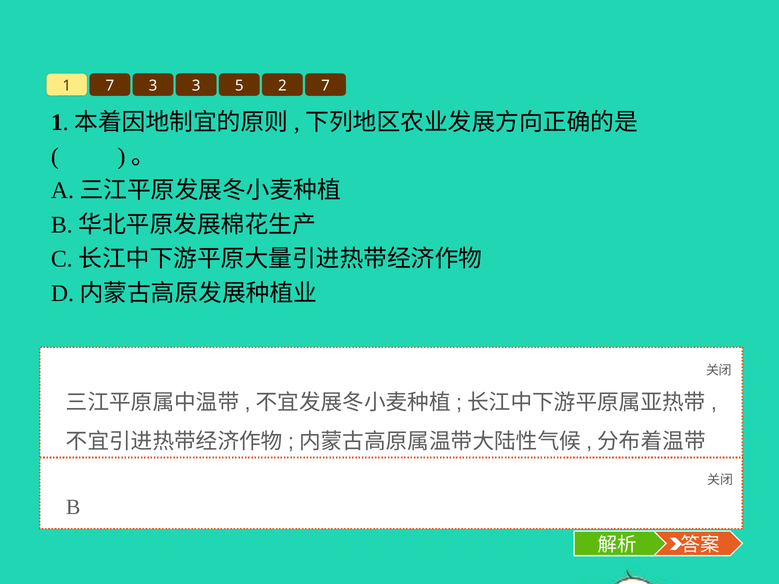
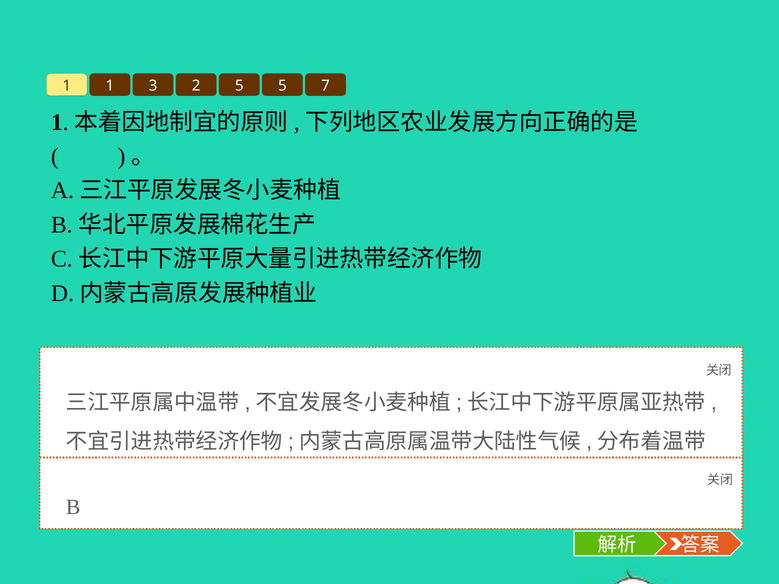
1 7: 7 -> 1
3 3: 3 -> 2
5 2: 2 -> 5
